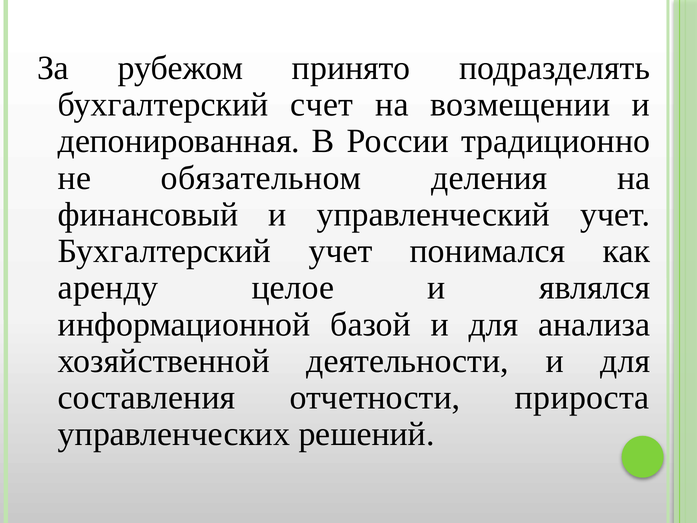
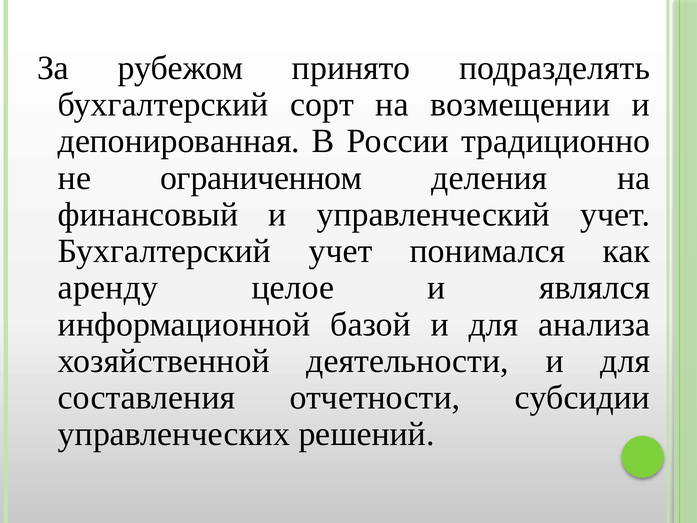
счет: счет -> сорт
обязательном: обязательном -> ограниченном
прироста: прироста -> субсидии
